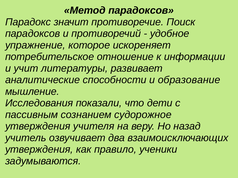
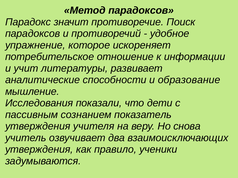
судорожное: судорожное -> показатель
назад: назад -> снова
